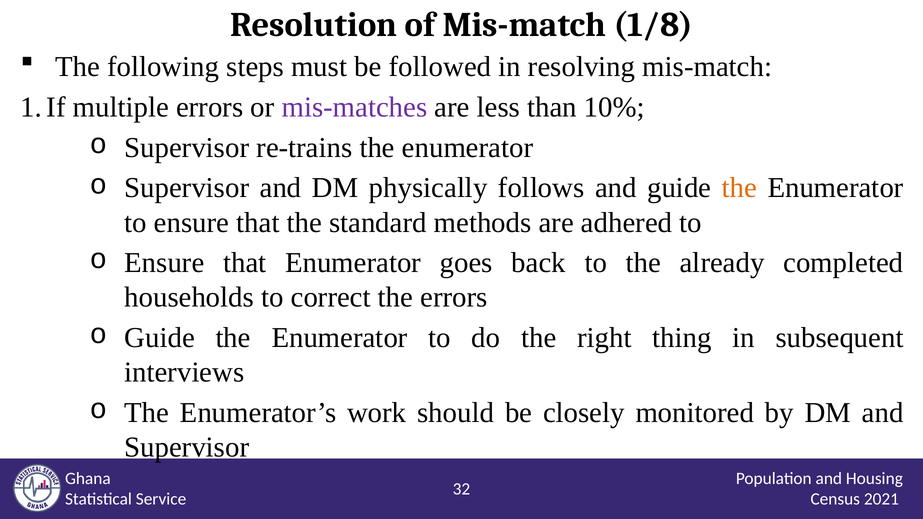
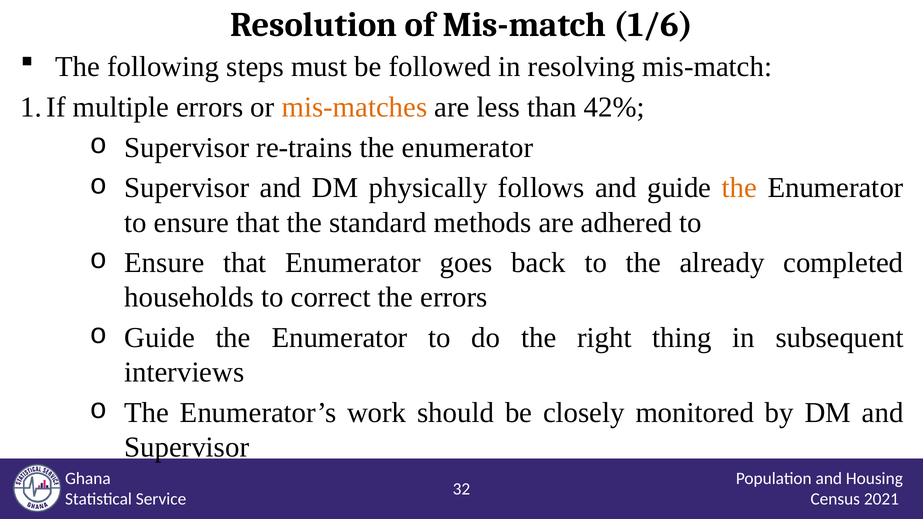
1/8: 1/8 -> 1/6
mis-matches colour: purple -> orange
10%: 10% -> 42%
